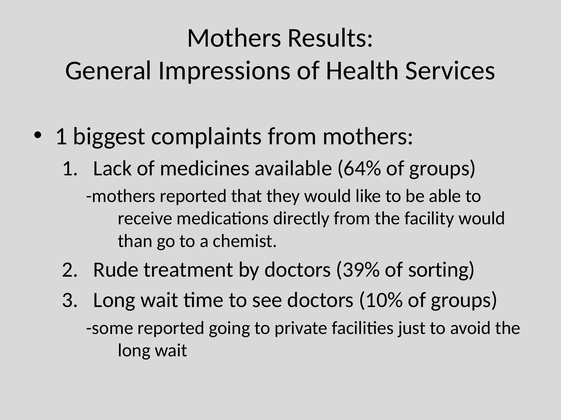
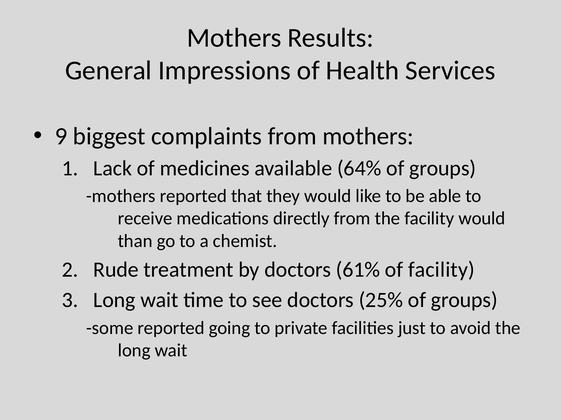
1 at (61, 136): 1 -> 9
39%: 39% -> 61%
of sorting: sorting -> facility
10%: 10% -> 25%
